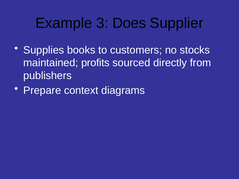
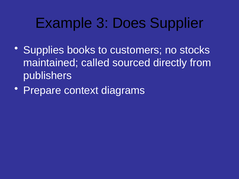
profits: profits -> called
